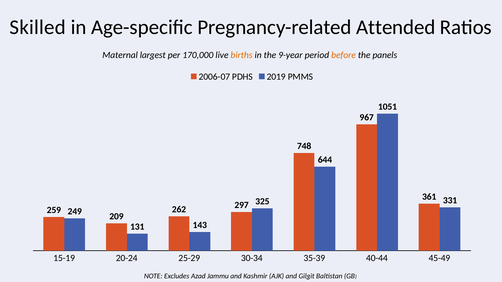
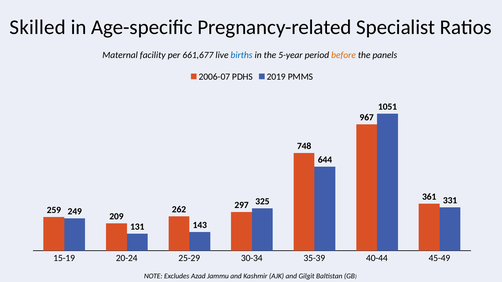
Attended: Attended -> Specialist
largest: largest -> facility
170,000: 170,000 -> 661,677
births colour: orange -> blue
9-year: 9-year -> 5-year
